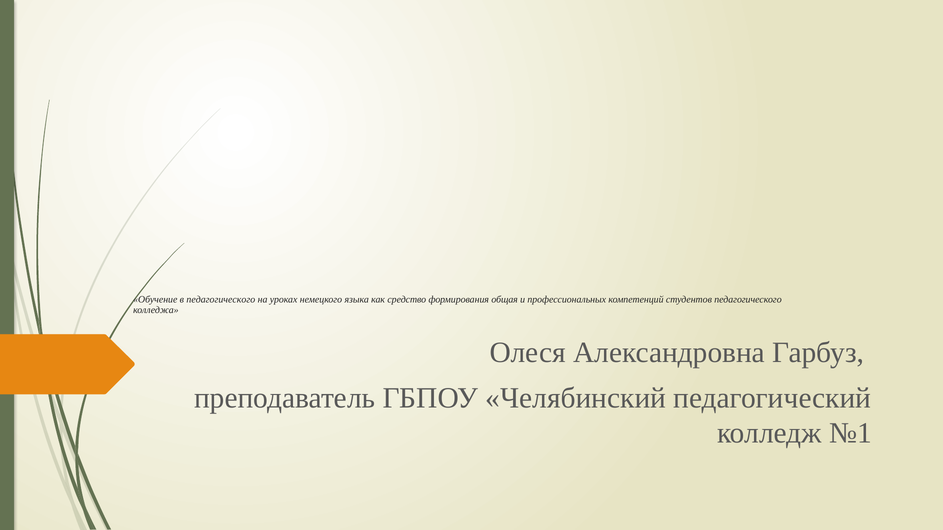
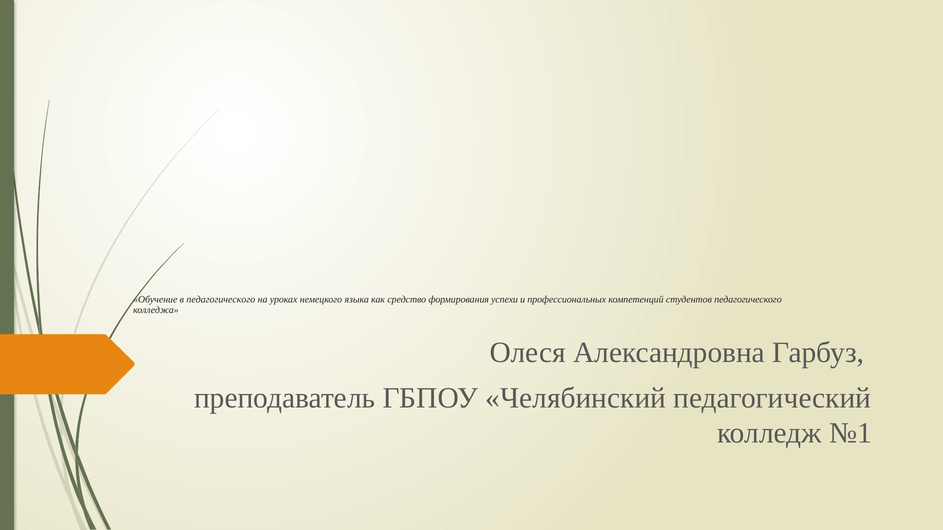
общая: общая -> успехи
